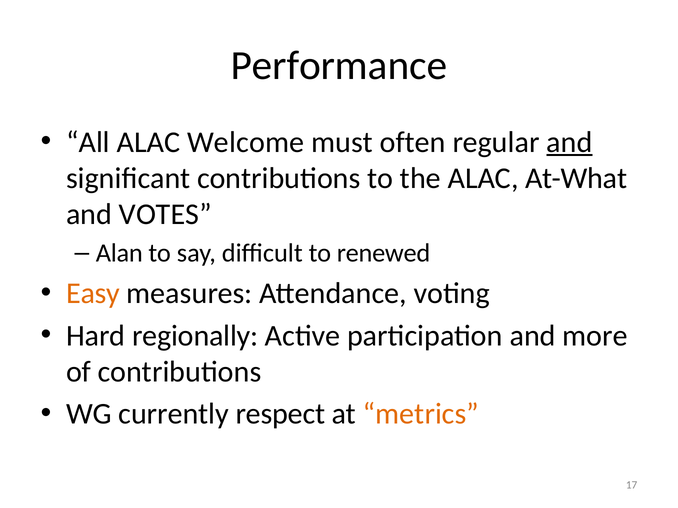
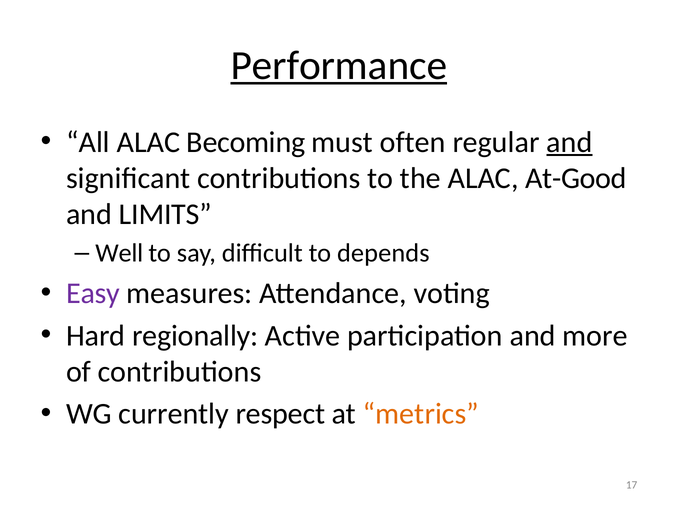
Performance underline: none -> present
Welcome: Welcome -> Becoming
At-What: At-What -> At-Good
VOTES: VOTES -> LIMITS
Alan: Alan -> Well
renewed: renewed -> depends
Easy colour: orange -> purple
